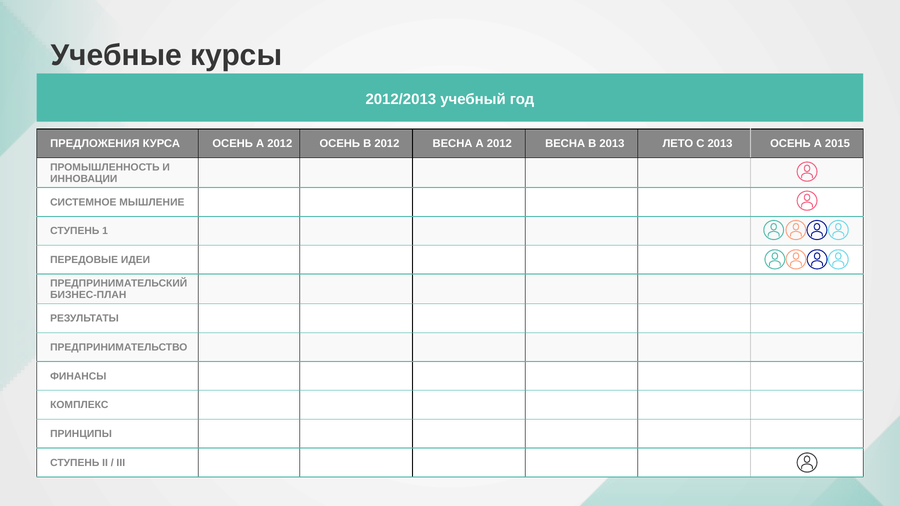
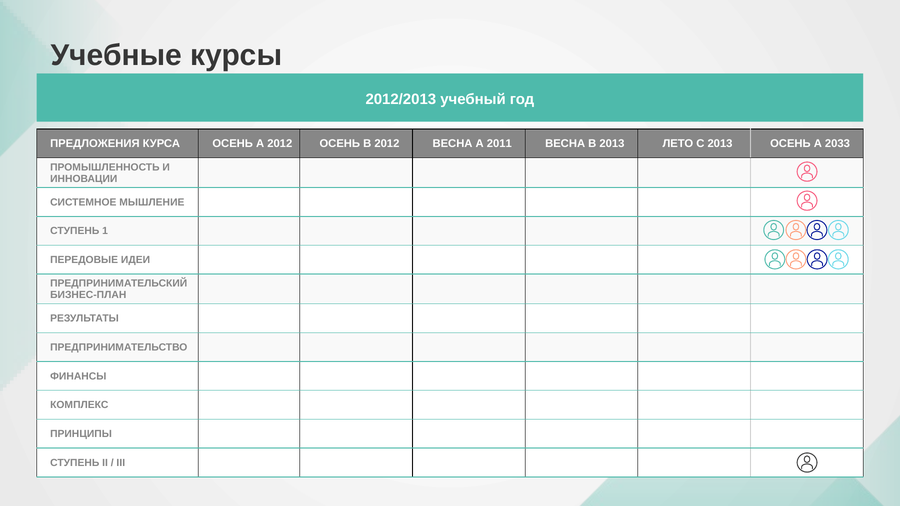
ВЕСНА А 2012: 2012 -> 2011
2015: 2015 -> 2033
